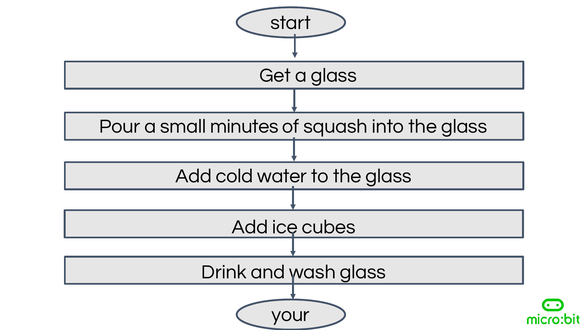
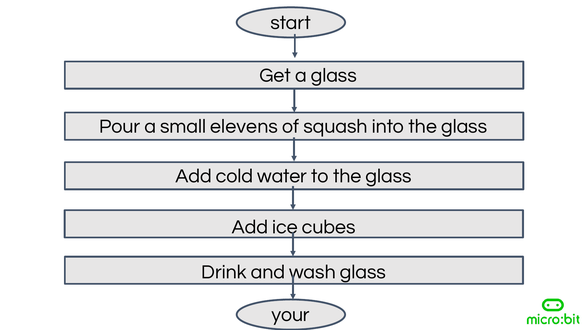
minutes: minutes -> elevens
